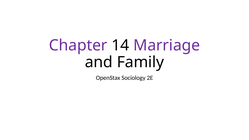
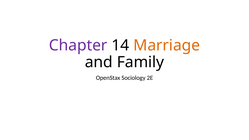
Marriage colour: purple -> orange
